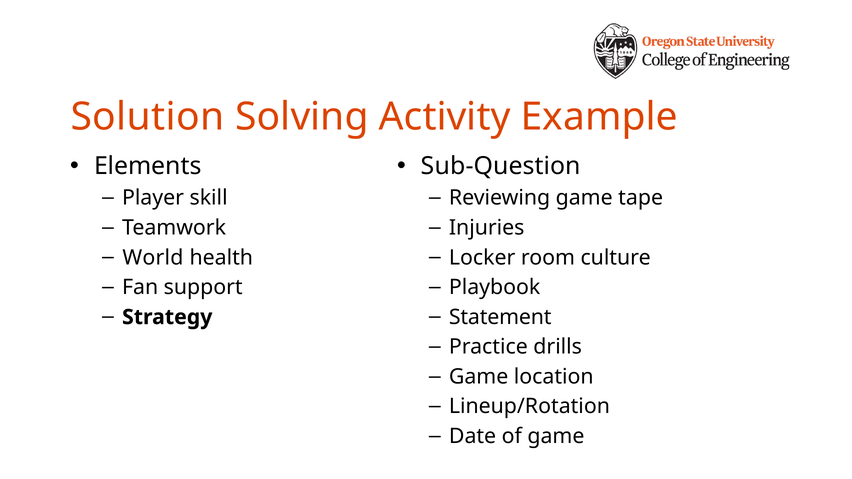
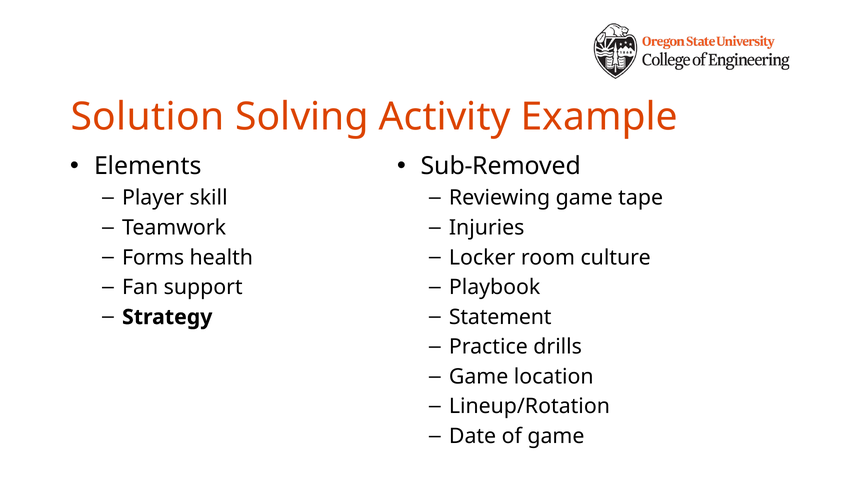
Sub-Question: Sub-Question -> Sub-Removed
World: World -> Forms
